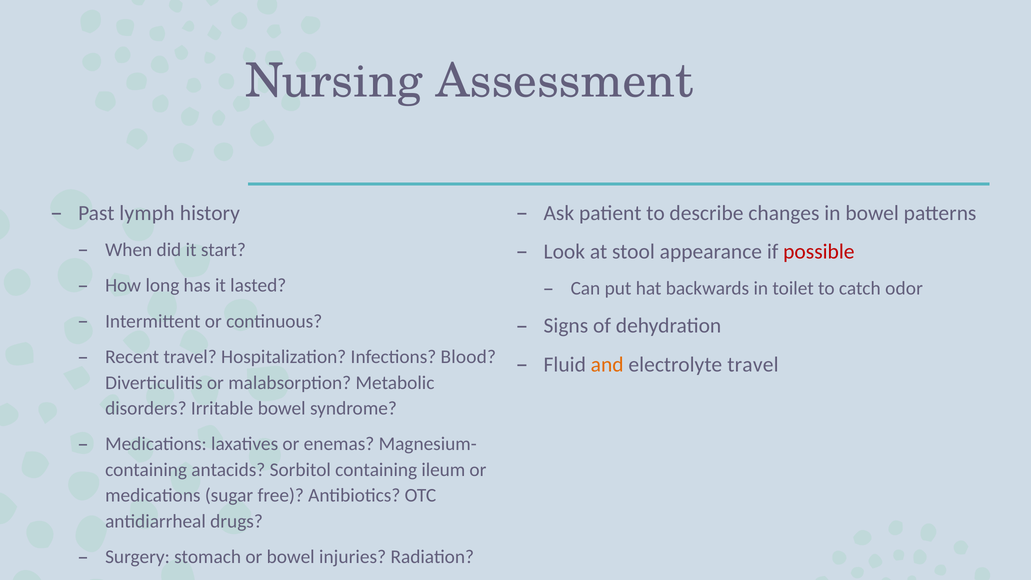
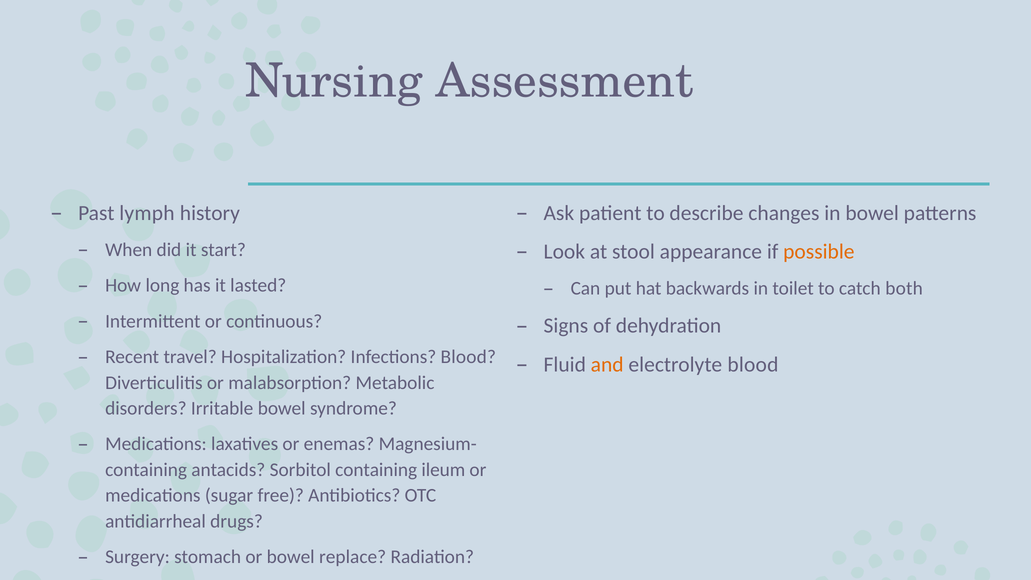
possible colour: red -> orange
odor: odor -> both
electrolyte travel: travel -> blood
injuries: injuries -> replace
